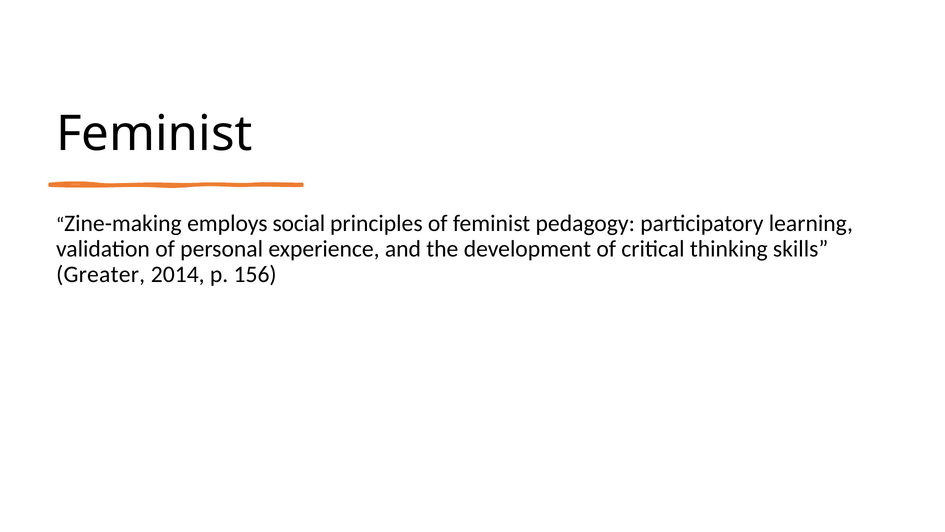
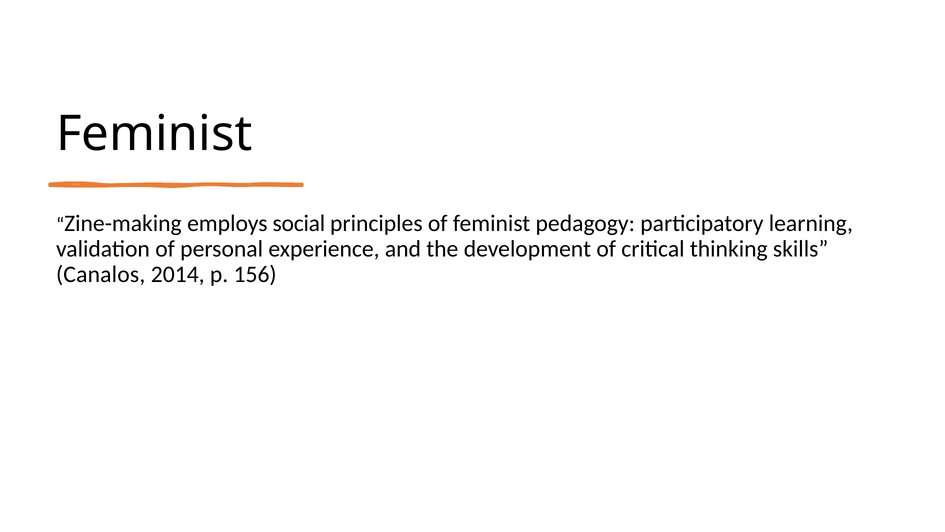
Greater: Greater -> Canalos
